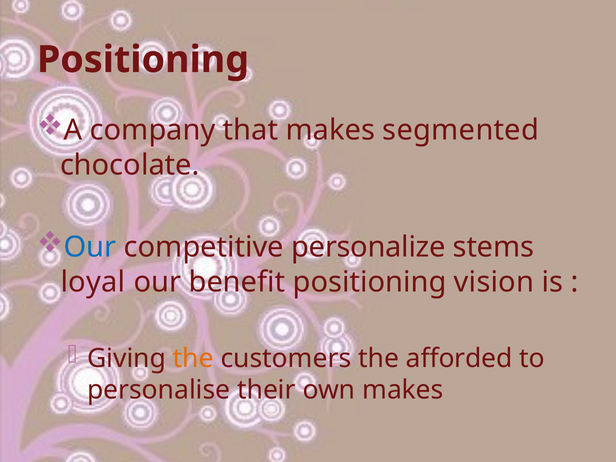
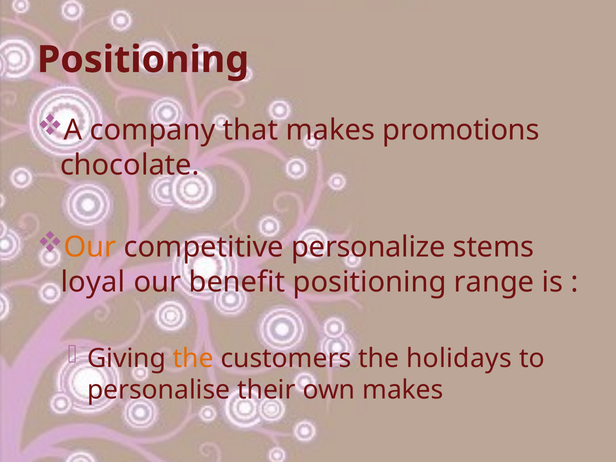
segmented: segmented -> promotions
Our at (90, 247) colour: blue -> orange
vision: vision -> range
afforded: afforded -> holidays
